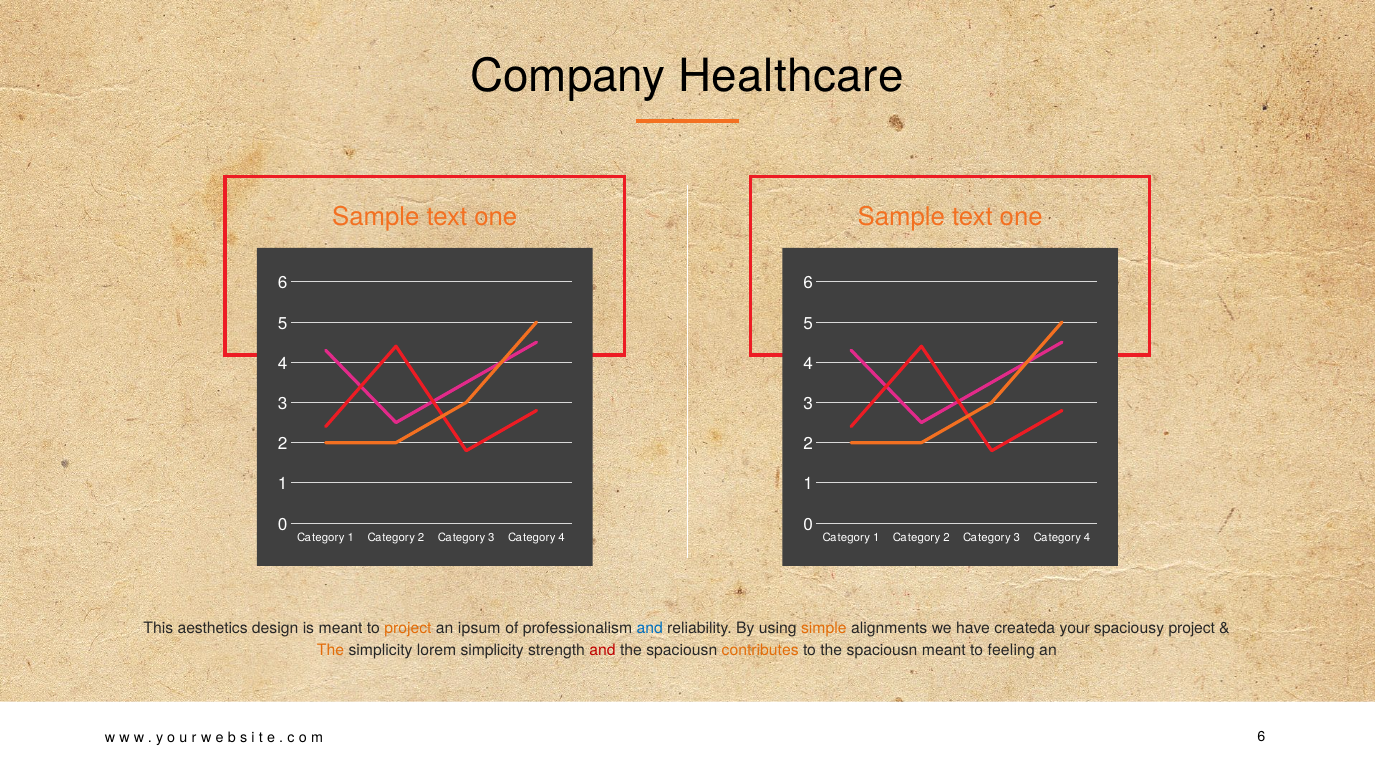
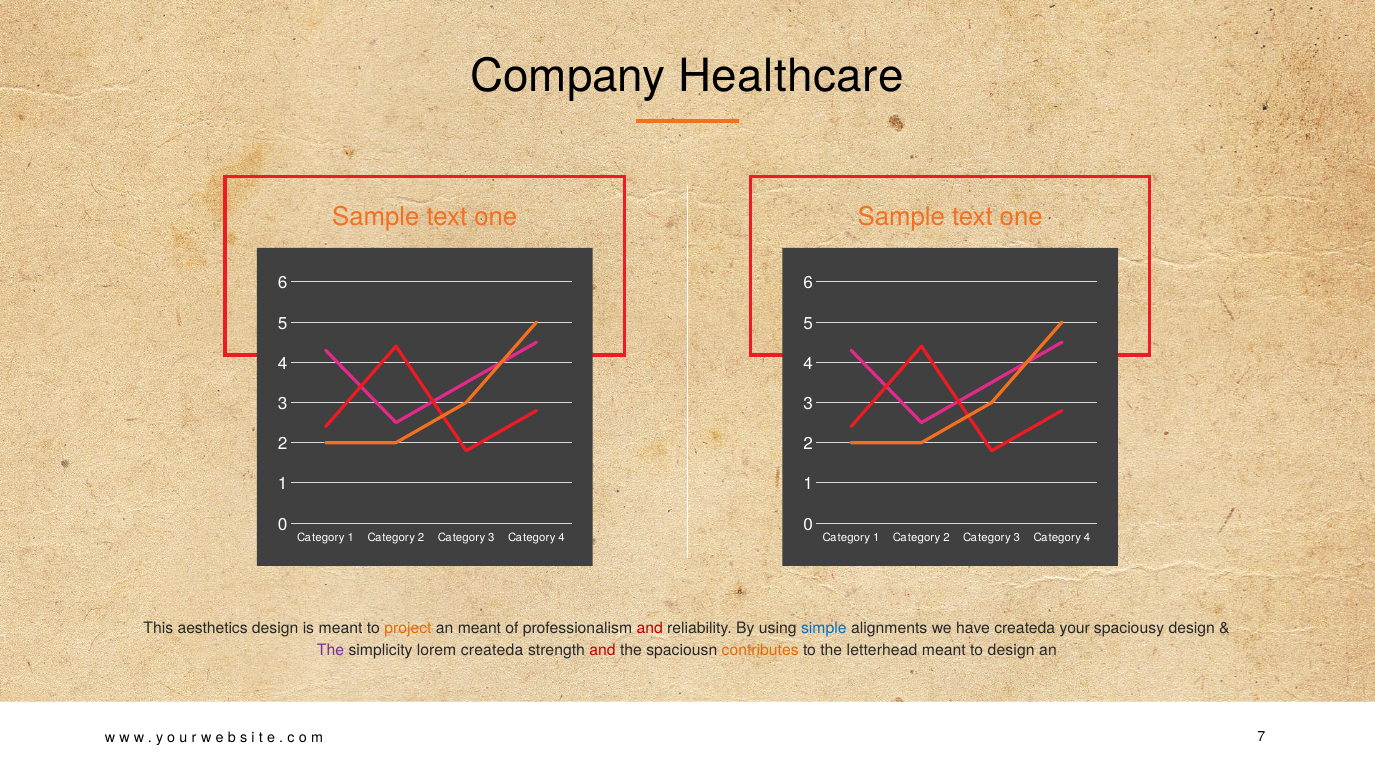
an ipsum: ipsum -> meant
and at (650, 628) colour: blue -> red
simple colour: orange -> blue
spaciousy project: project -> design
The at (331, 651) colour: orange -> purple
lorem simplicity: simplicity -> createda
to the spaciousn: spaciousn -> letterhead
to feeling: feeling -> design
6 at (1261, 737): 6 -> 7
